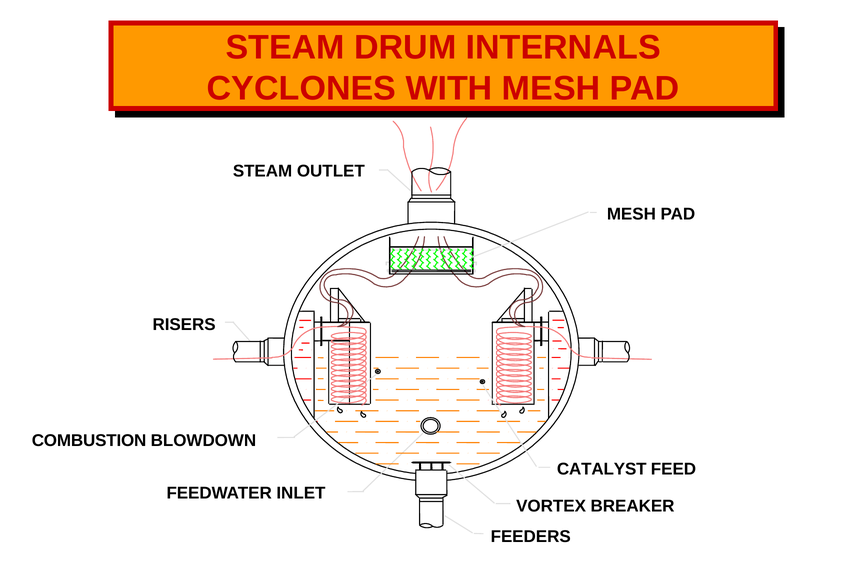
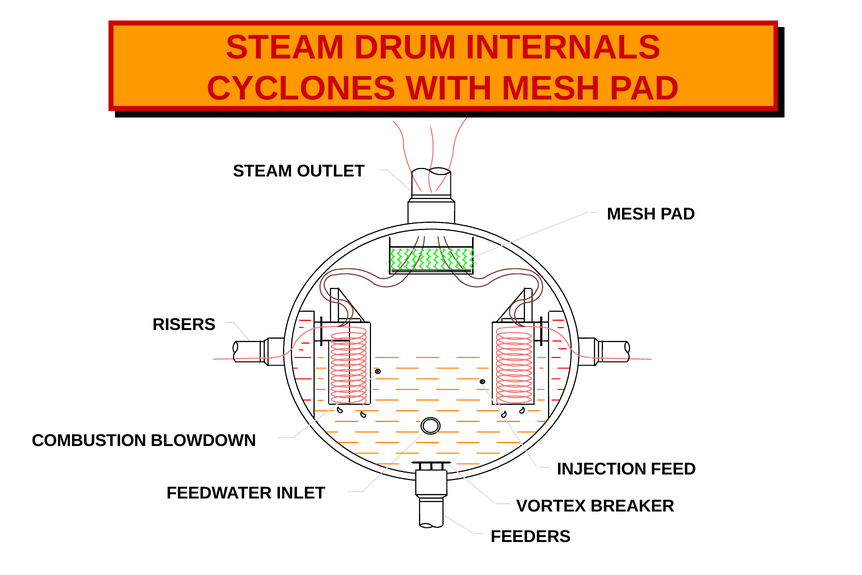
CATALYST: CATALYST -> INJECTION
